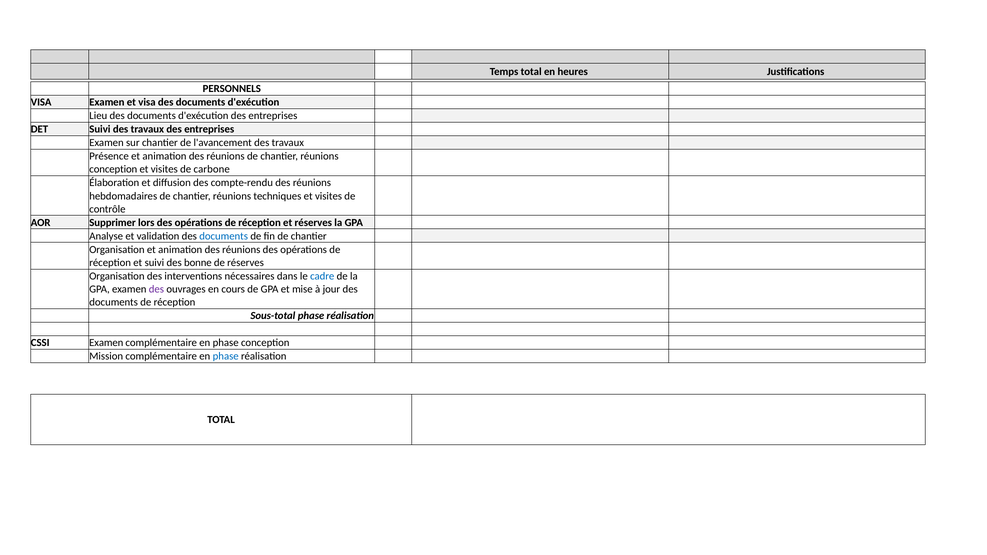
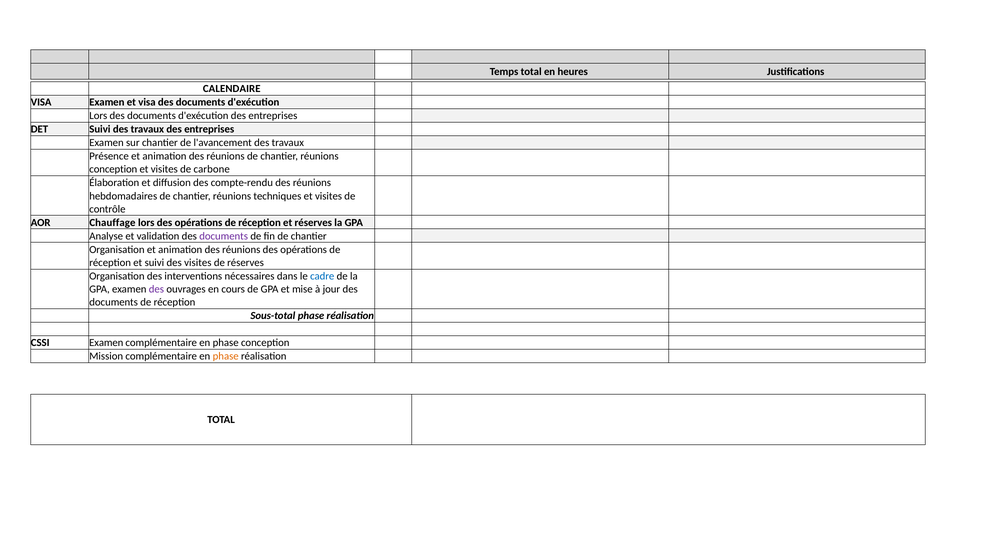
PERSONNELS: PERSONNELS -> CALENDAIRE
Lieu at (98, 116): Lieu -> Lors
Supprimer: Supprimer -> Chauffage
documents at (224, 236) colour: blue -> purple
des bonne: bonne -> visites
phase at (226, 356) colour: blue -> orange
